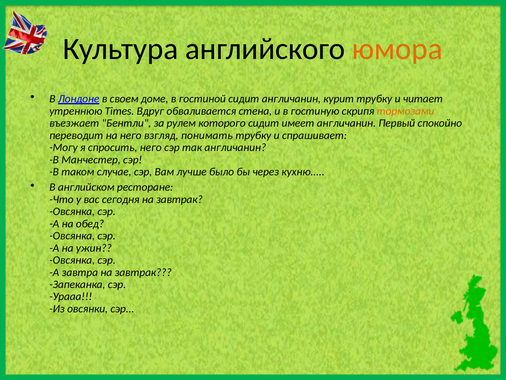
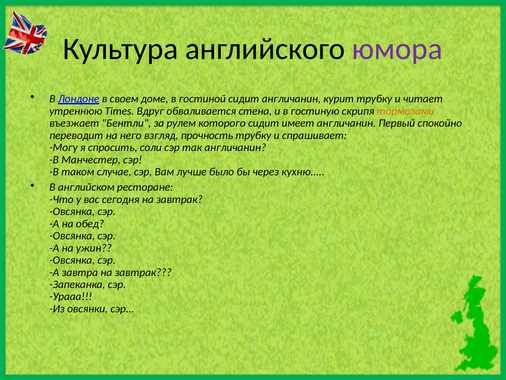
юмора colour: orange -> purple
понимать: понимать -> прочность
спросить него: него -> соли
